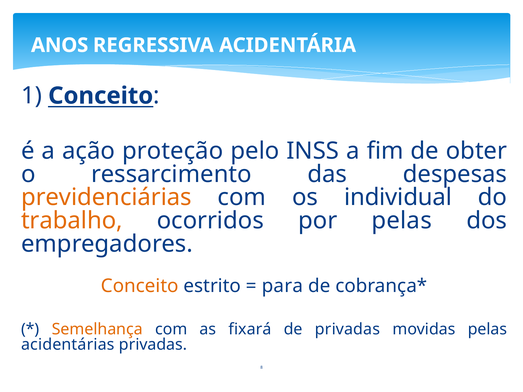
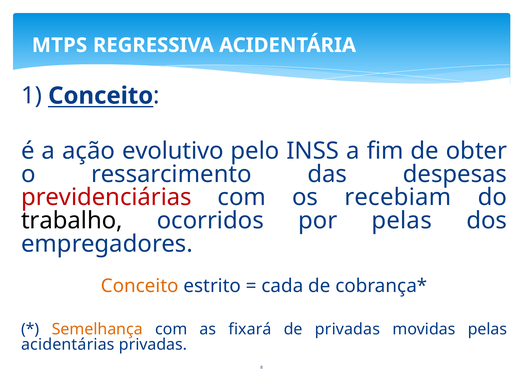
ANOS: ANOS -> MTPS
proteção: proteção -> evolutivo
previdenciárias colour: orange -> red
individual: individual -> recebiam
trabalho colour: orange -> black
para: para -> cada
